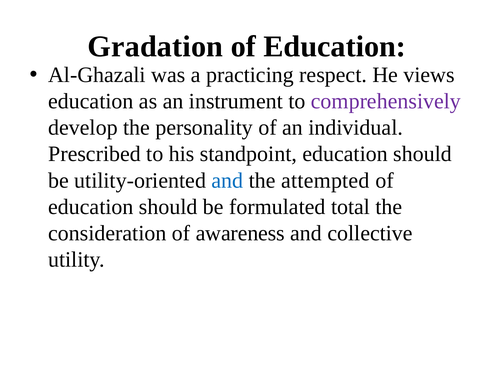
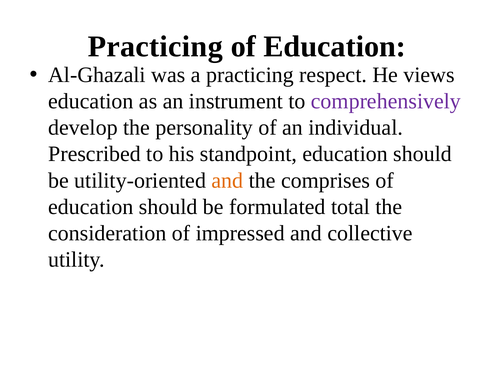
Gradation at (155, 47): Gradation -> Practicing
and at (227, 180) colour: blue -> orange
attempted: attempted -> comprises
awareness: awareness -> impressed
